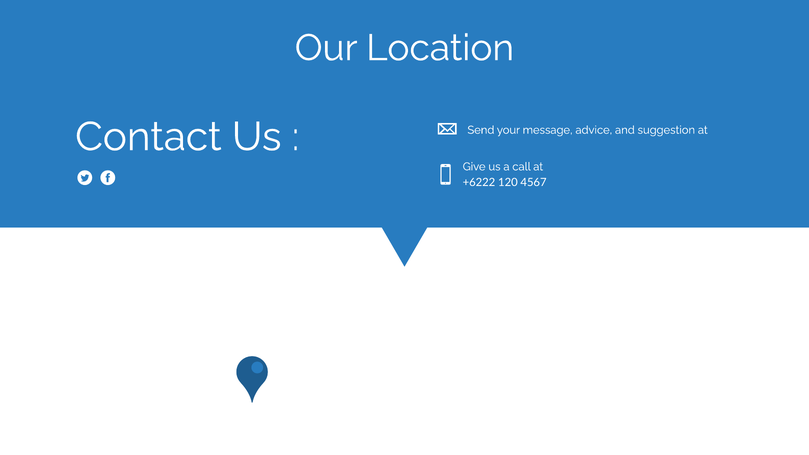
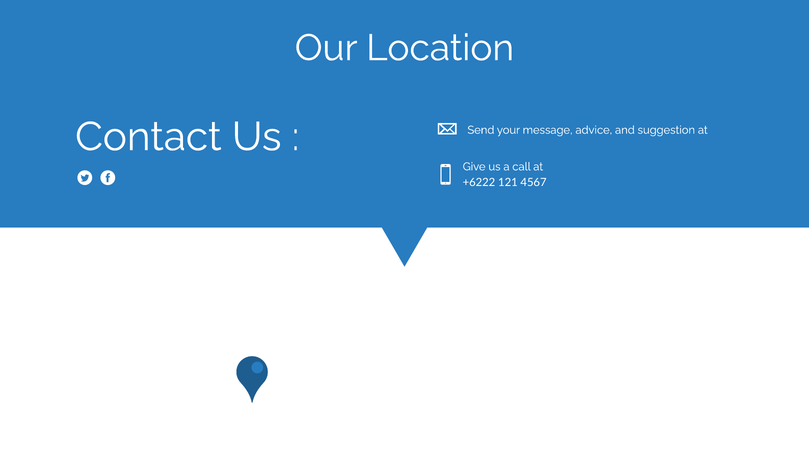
120: 120 -> 121
